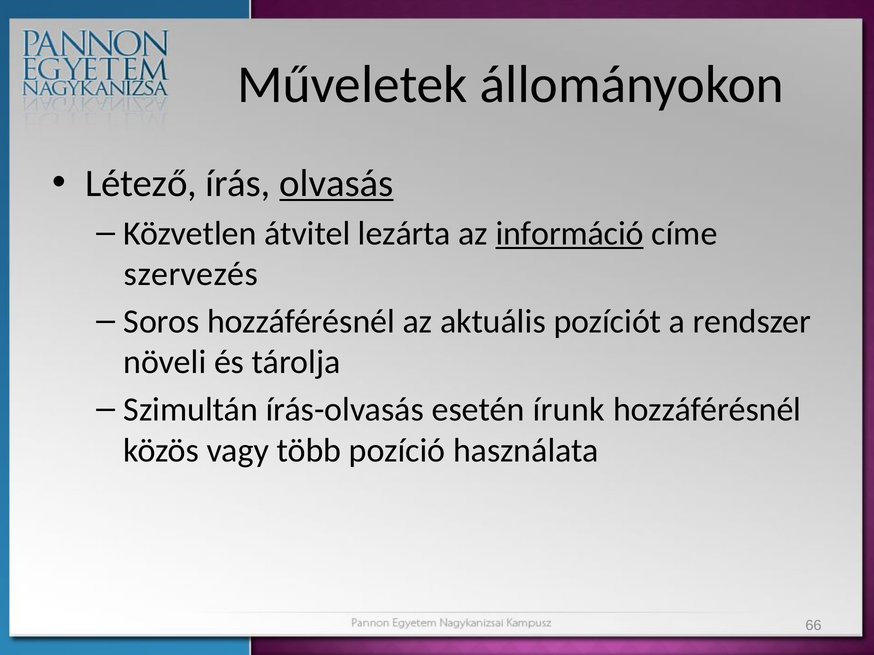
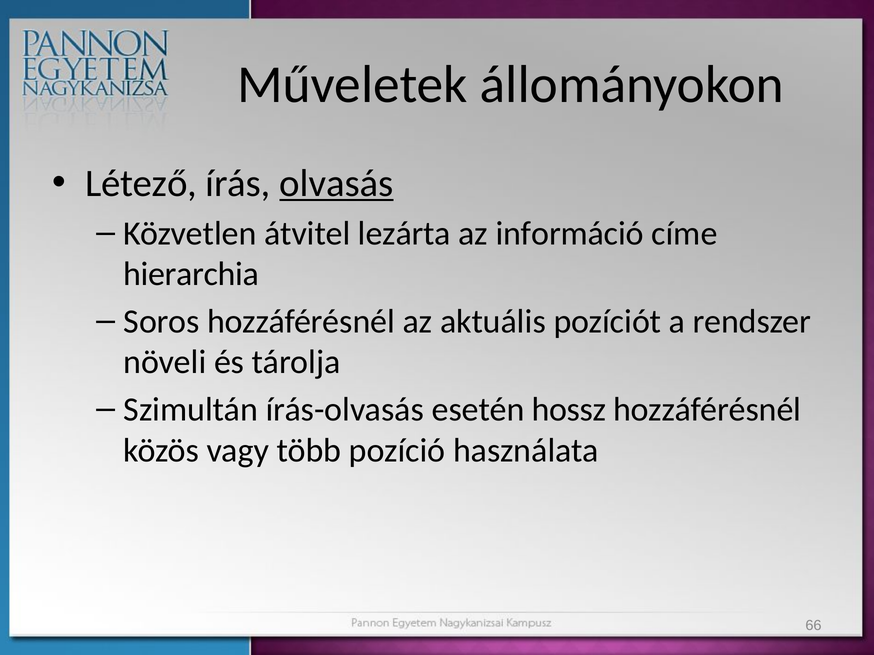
információ underline: present -> none
szervezés: szervezés -> hierarchia
írunk: írunk -> hossz
